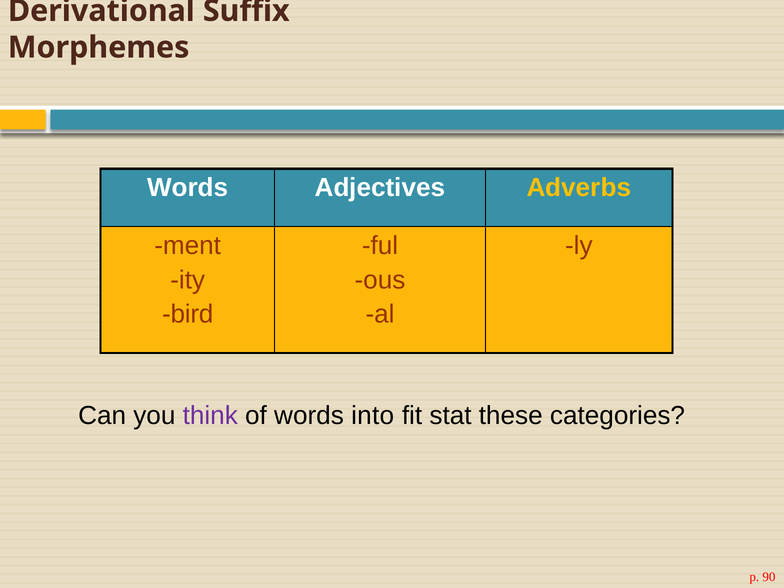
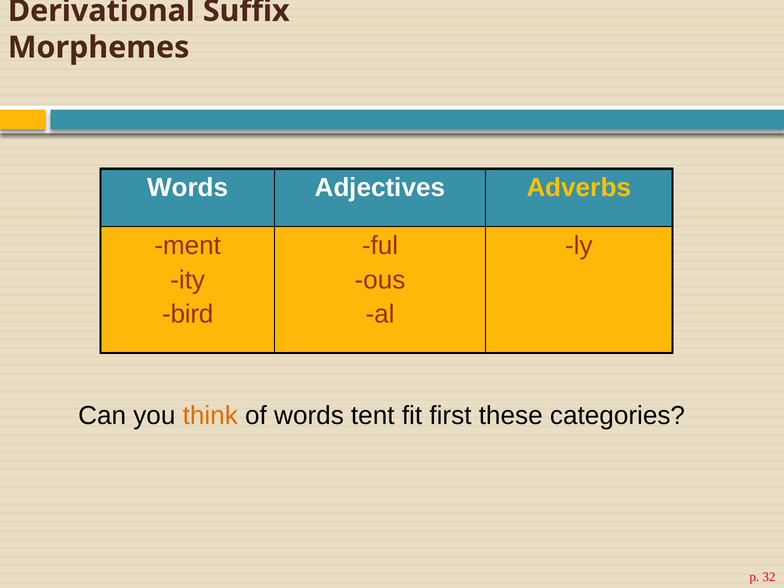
think colour: purple -> orange
into: into -> tent
stat: stat -> first
90: 90 -> 32
